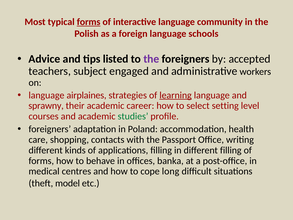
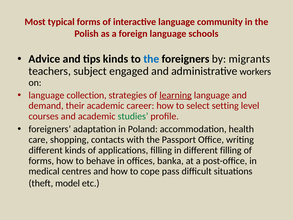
forms at (89, 22) underline: present -> none
tips listed: listed -> kinds
the at (151, 59) colour: purple -> blue
accepted: accepted -> migrants
airplaines: airplaines -> collection
sprawny: sprawny -> demand
long: long -> pass
